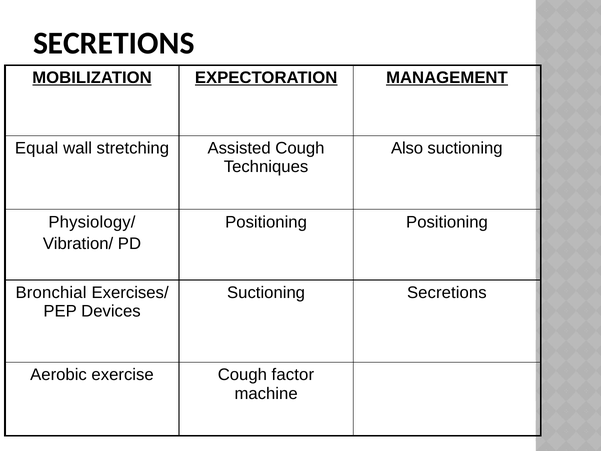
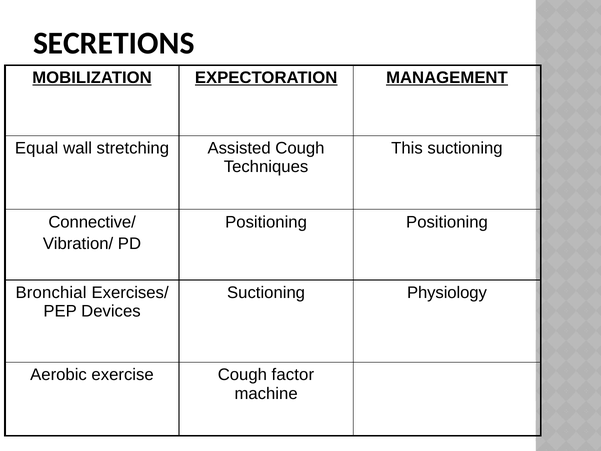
Also: Also -> This
Physiology/: Physiology/ -> Connective/
Suctioning Secretions: Secretions -> Physiology
